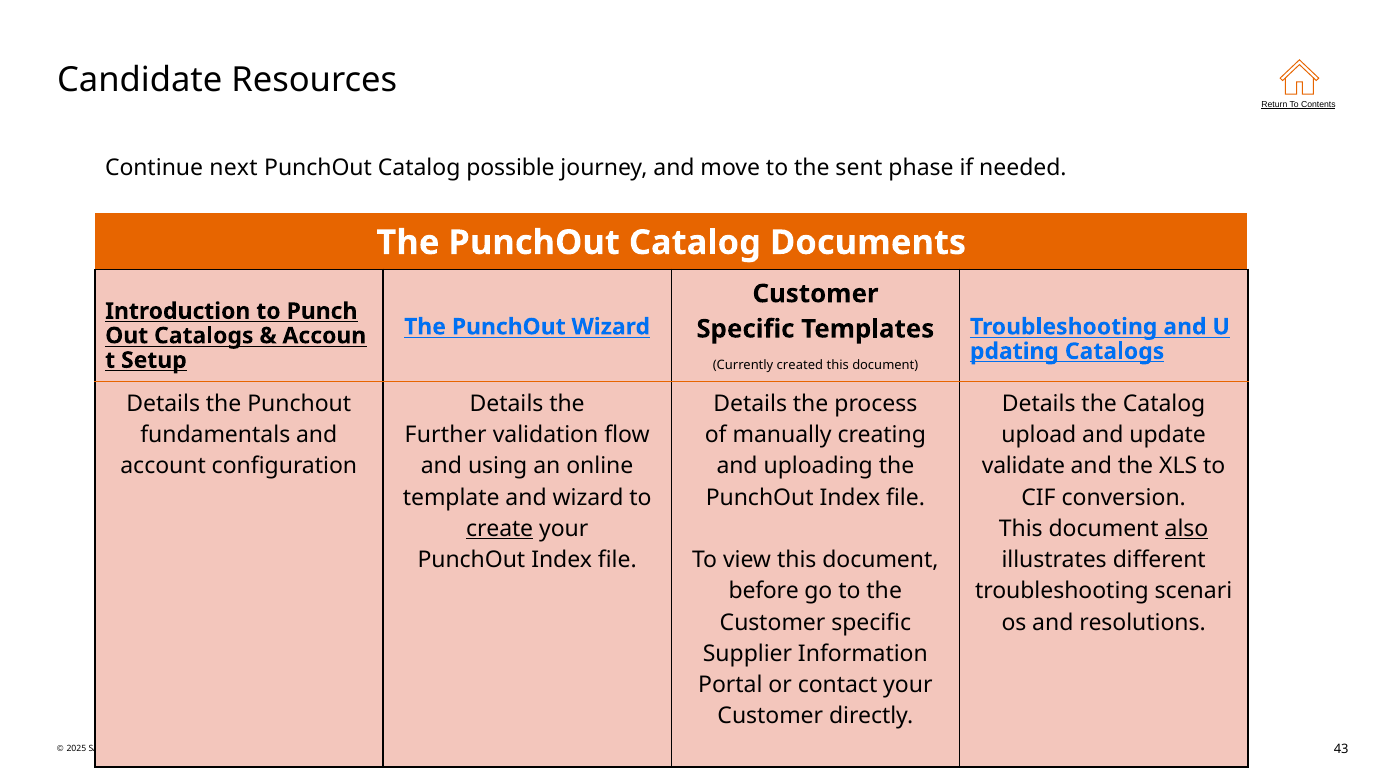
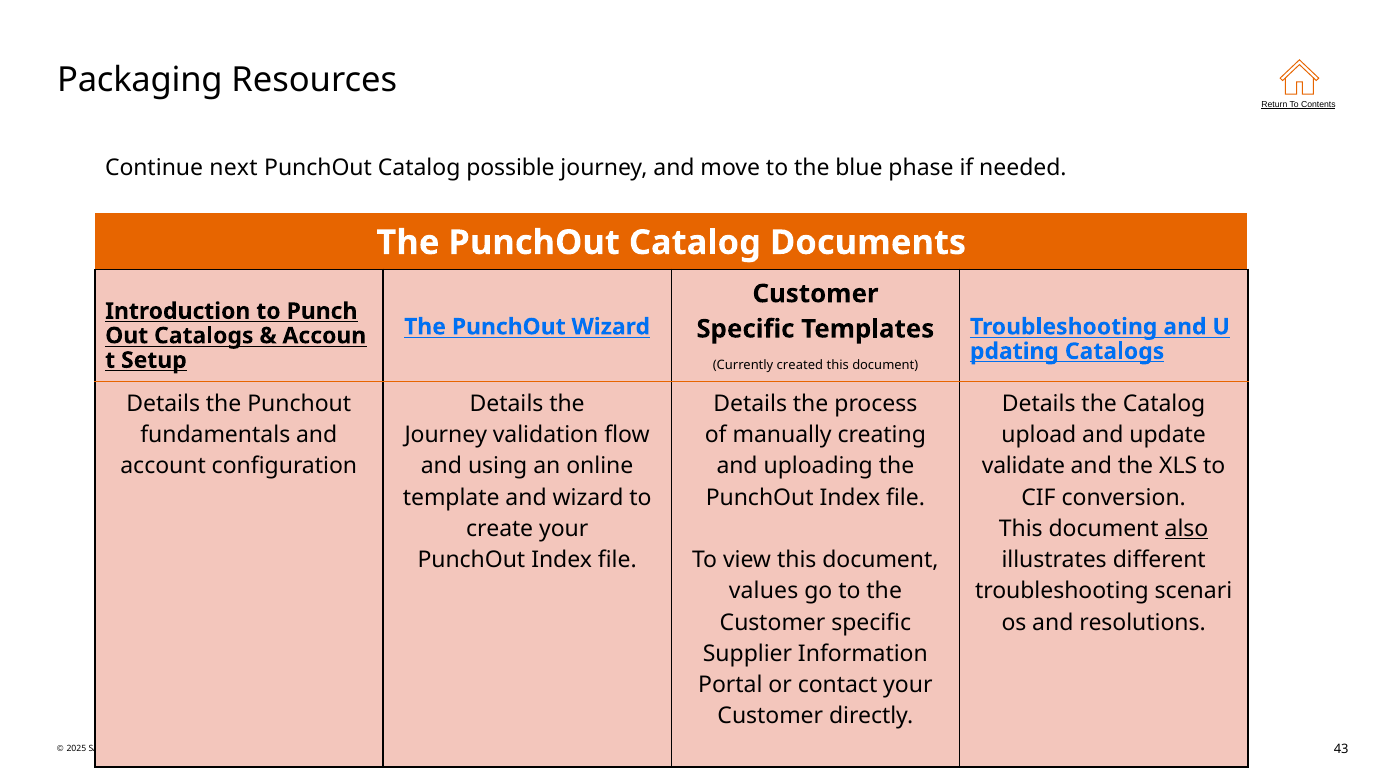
Candidate: Candidate -> Packaging
sent: sent -> blue
Further at (446, 435): Further -> Journey
create underline: present -> none
before: before -> values
